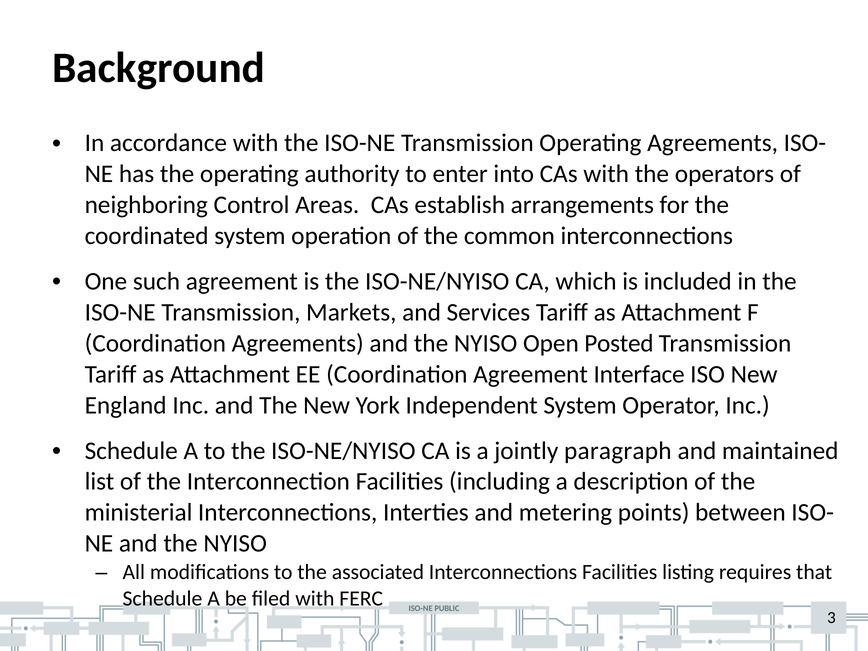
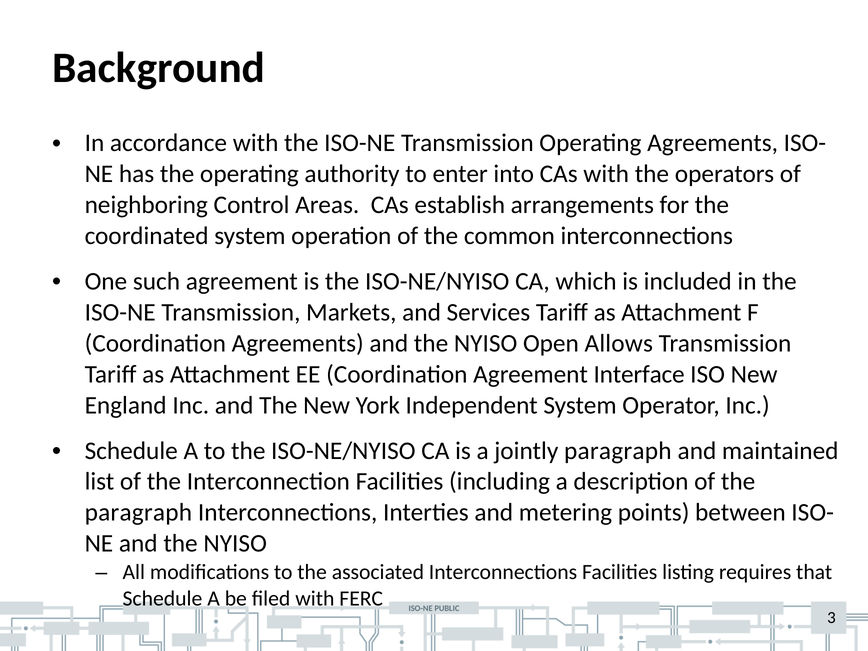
Posted: Posted -> Allows
ministerial at (139, 513): ministerial -> paragraph
